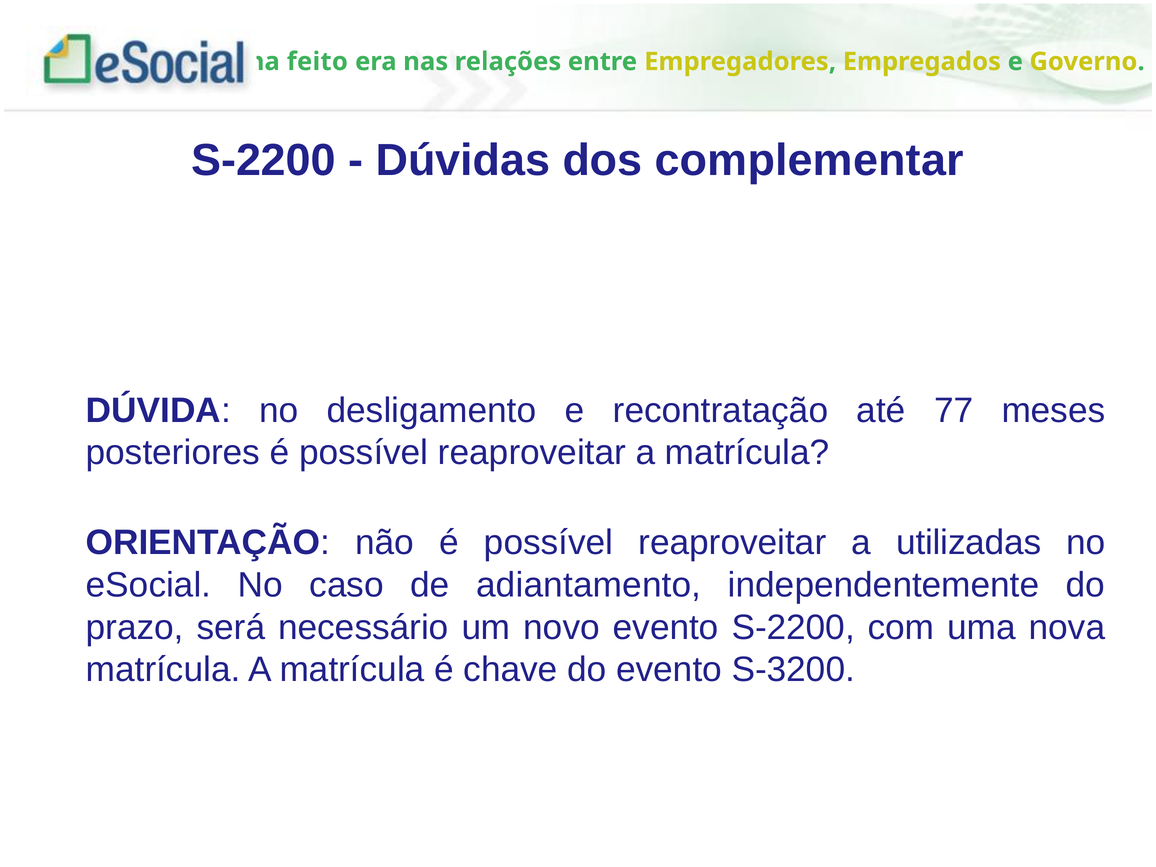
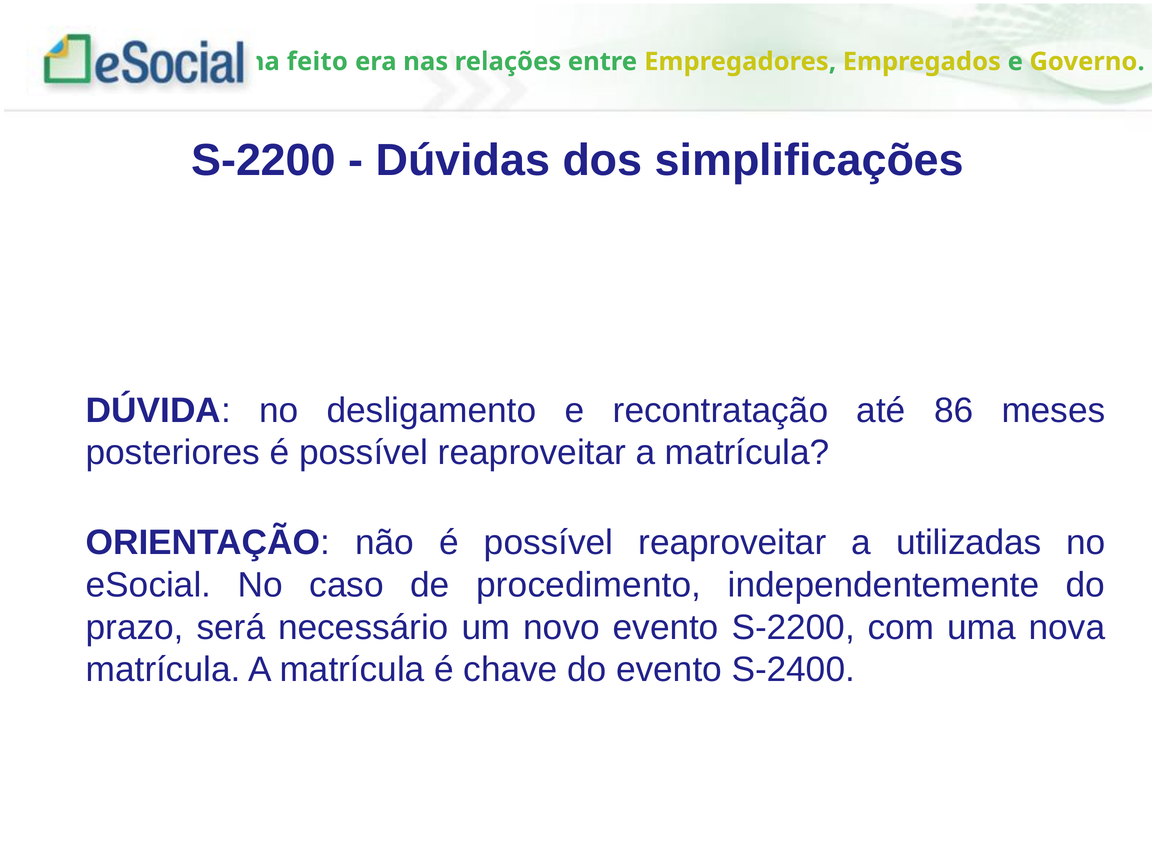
complementar: complementar -> simplificações
77: 77 -> 86
adiantamento: adiantamento -> procedimento
S-3200: S-3200 -> S-2400
